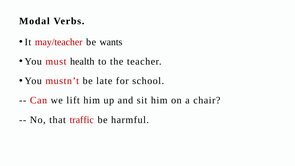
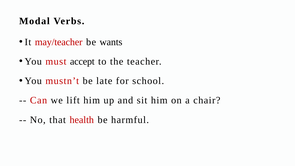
health: health -> accept
traffic: traffic -> health
